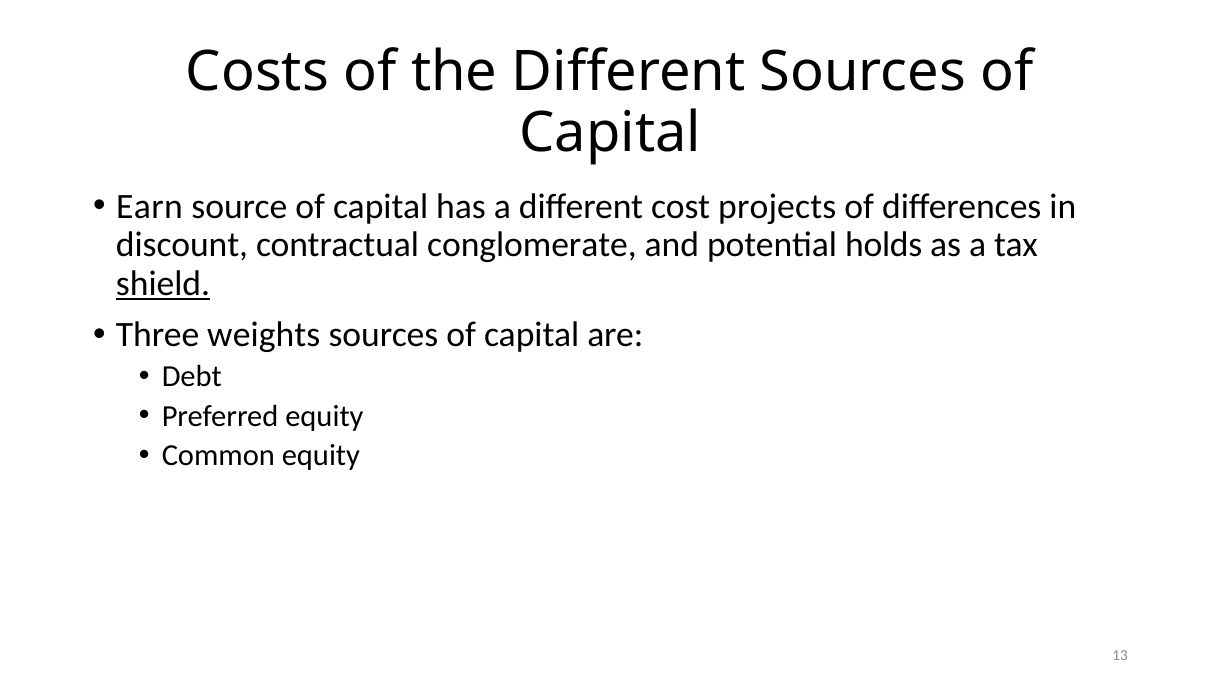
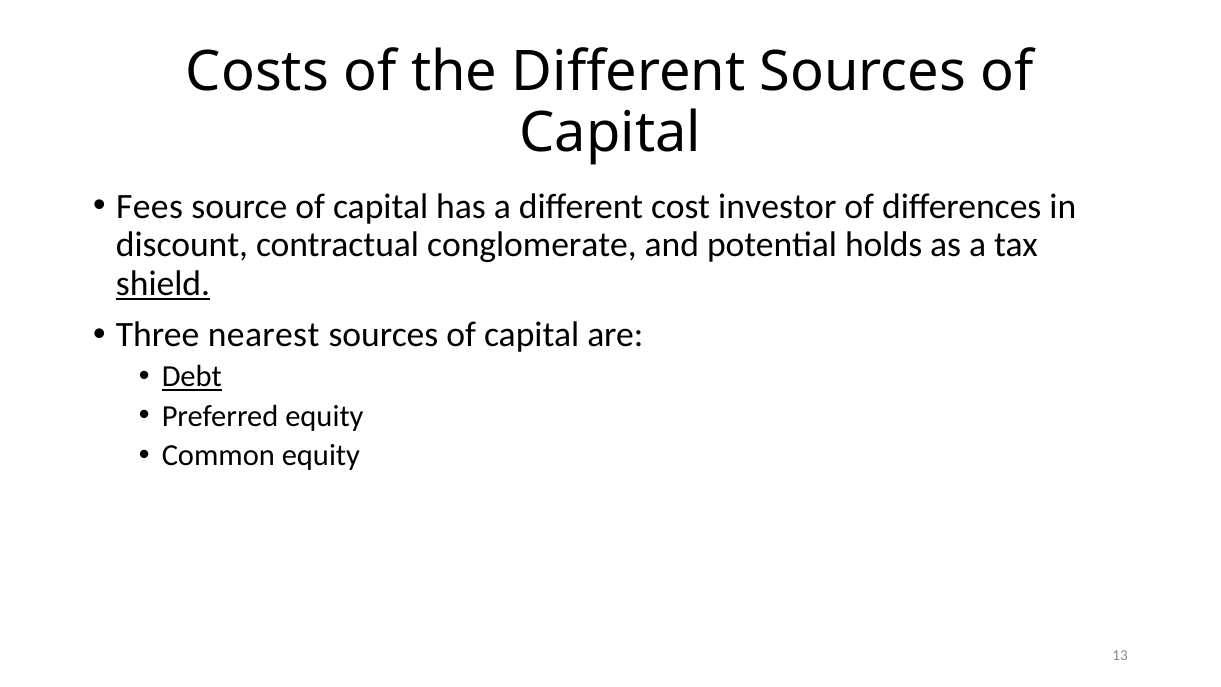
Earn: Earn -> Fees
projects: projects -> investor
weights: weights -> nearest
Debt underline: none -> present
